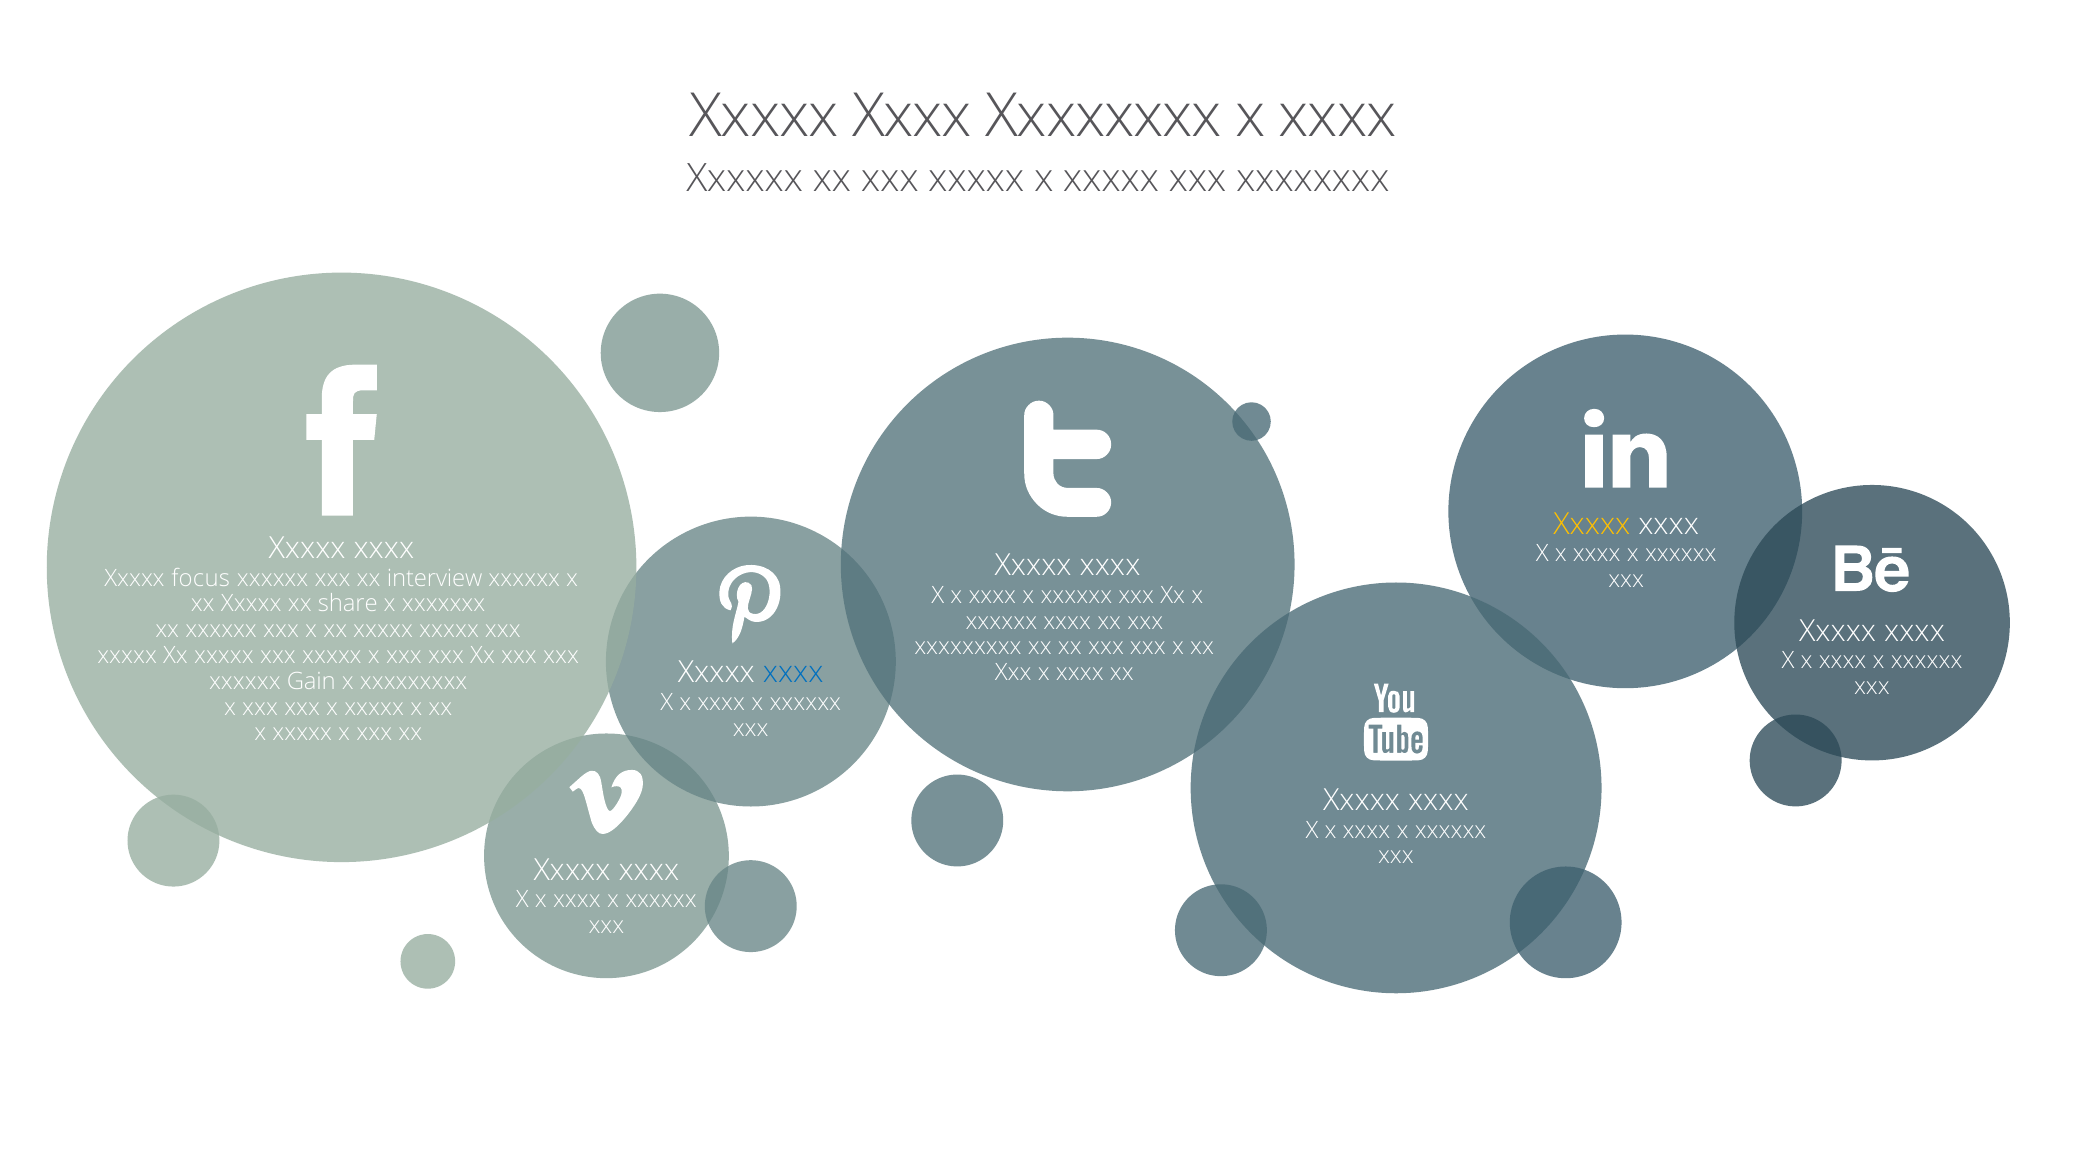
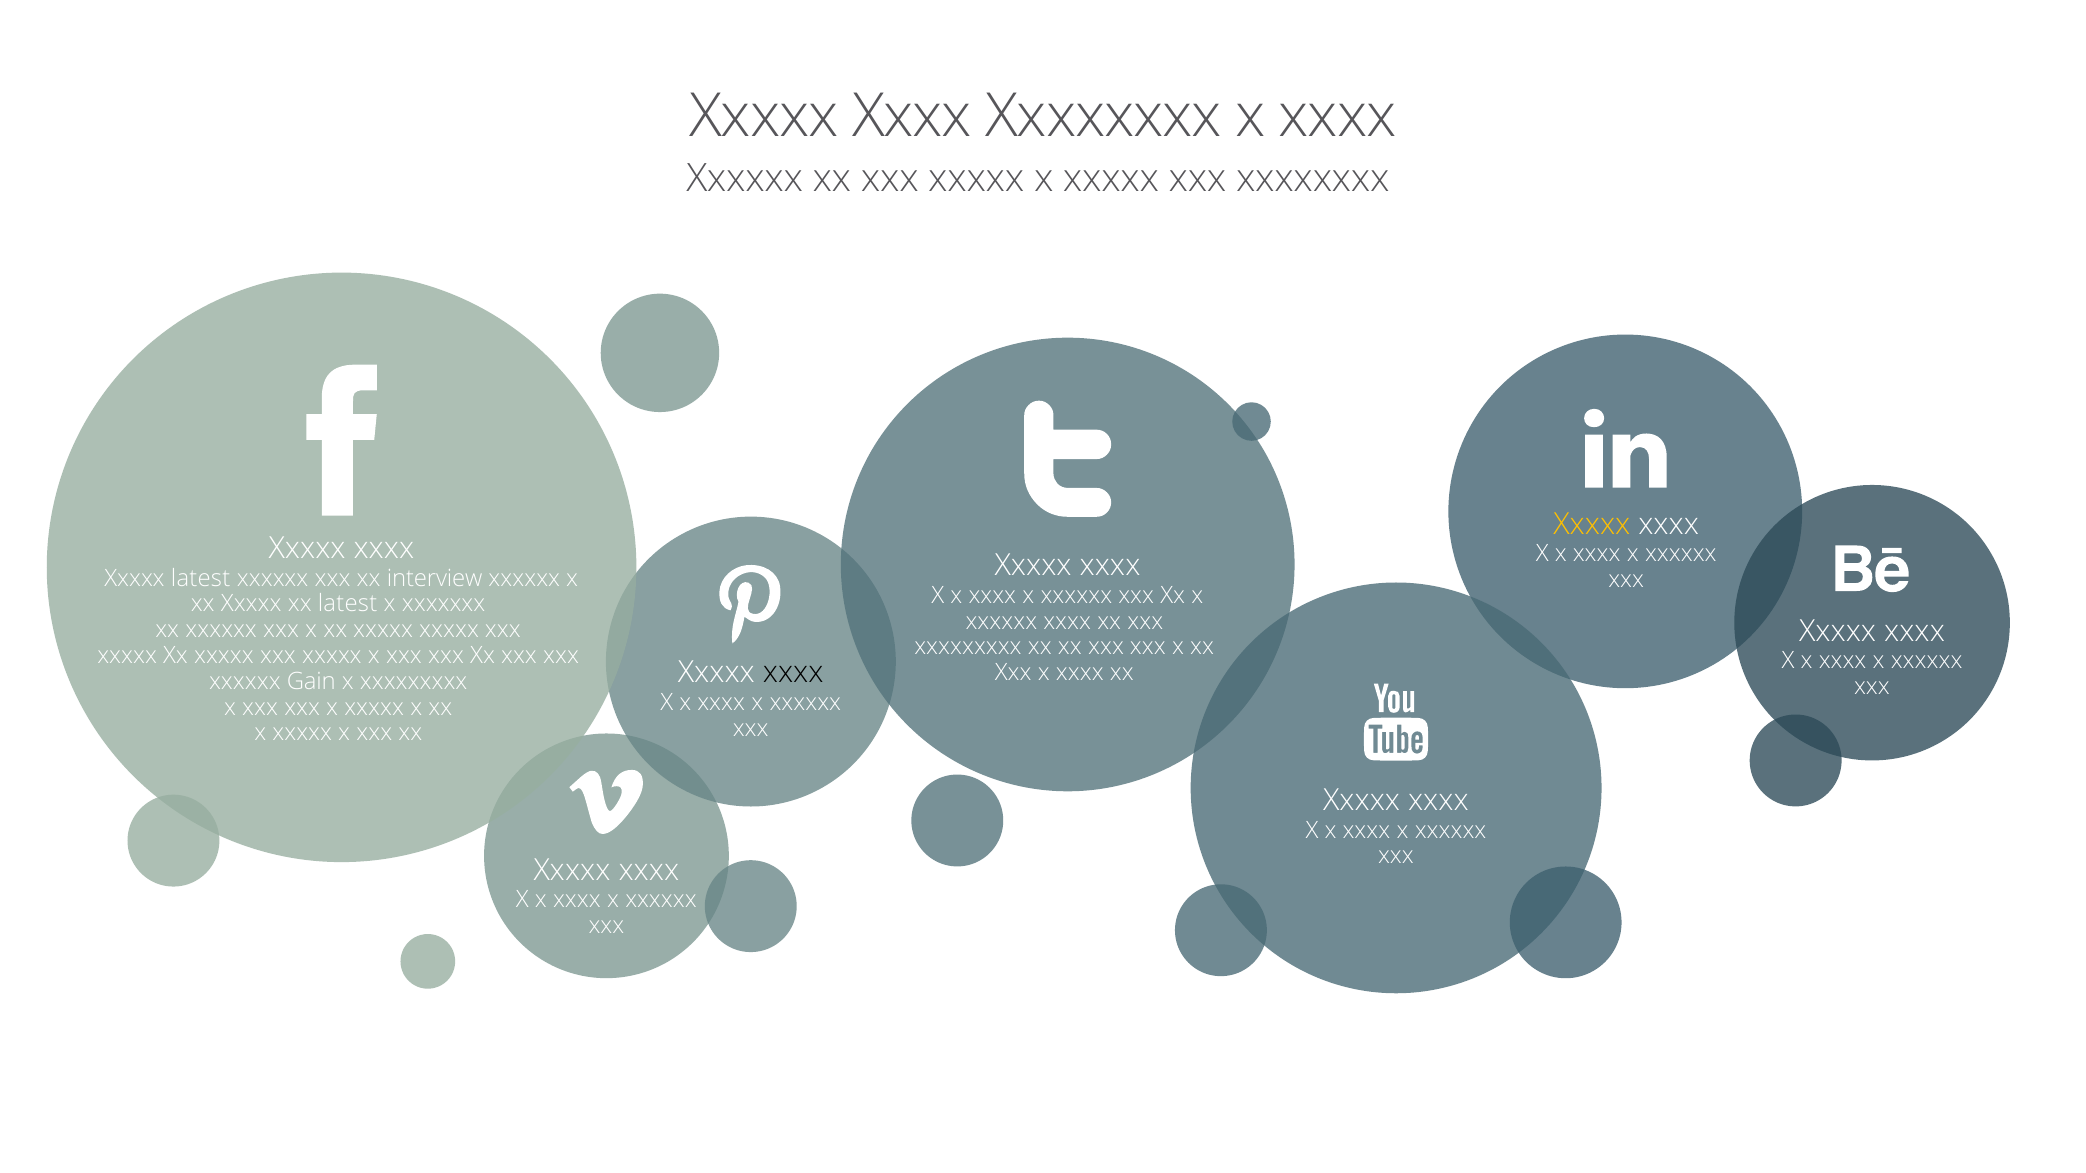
Xxxxx focus: focus -> latest
xx share: share -> latest
xxxx at (793, 673) colour: blue -> black
